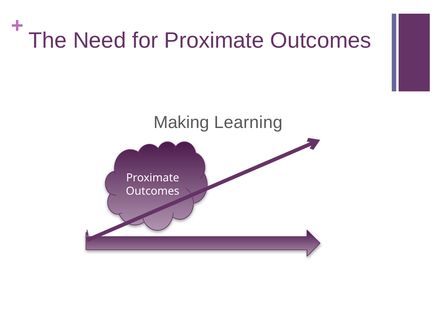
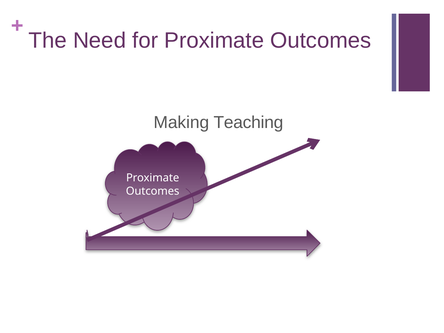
Learning: Learning -> Teaching
